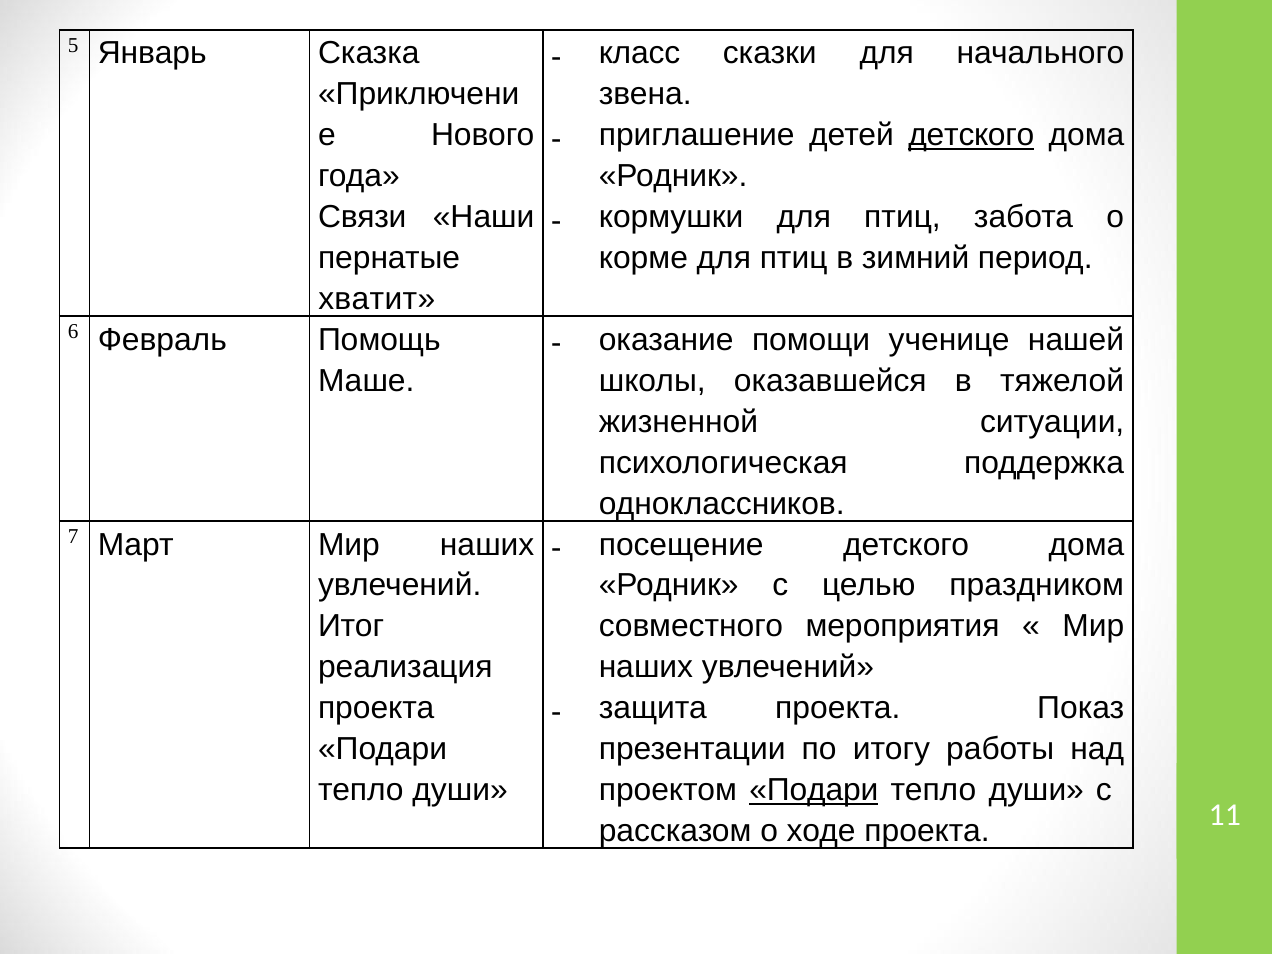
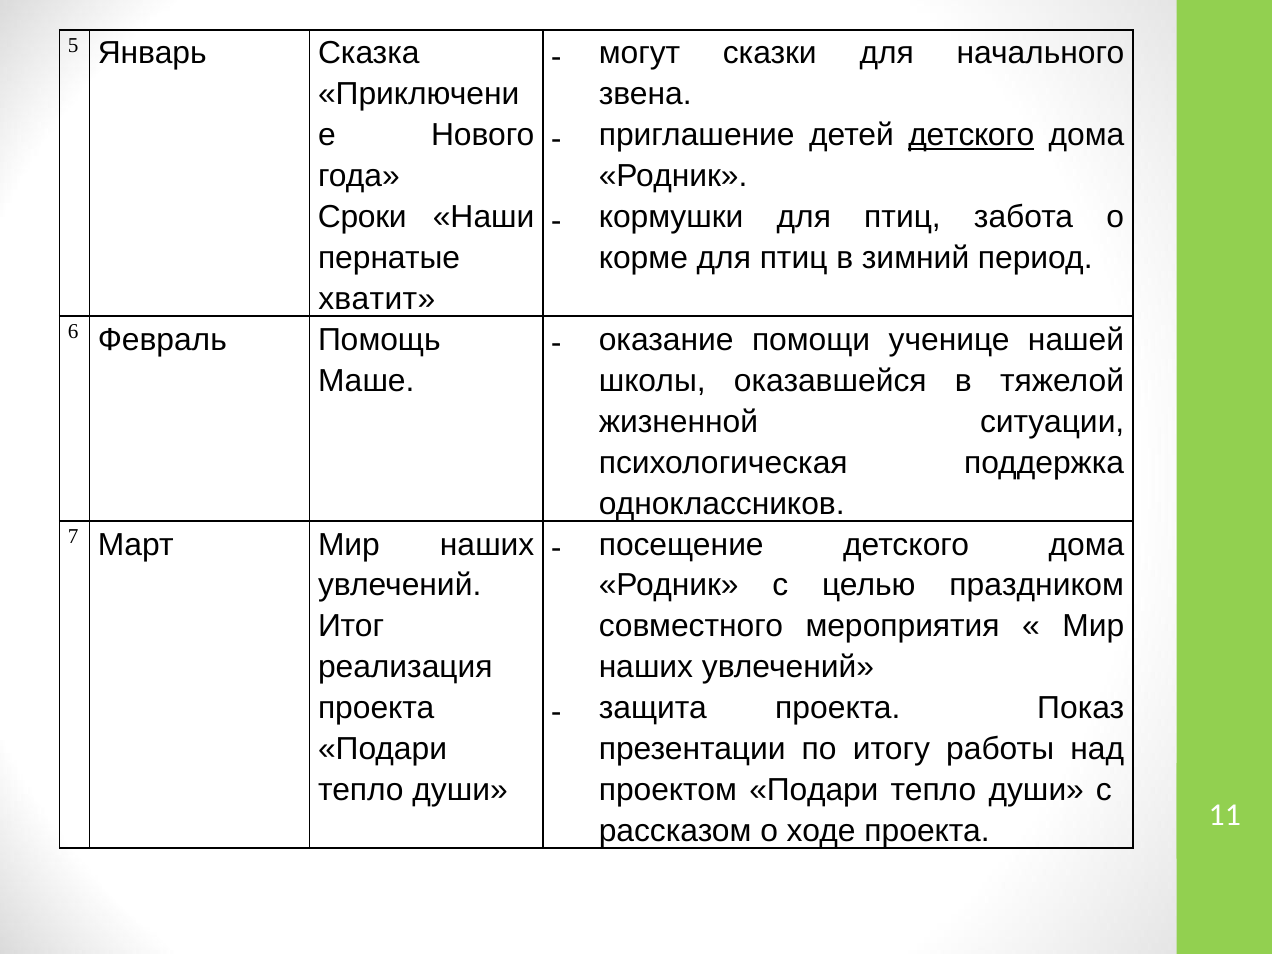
класс: класс -> могут
Связи: Связи -> Сроки
Подари at (814, 790) underline: present -> none
